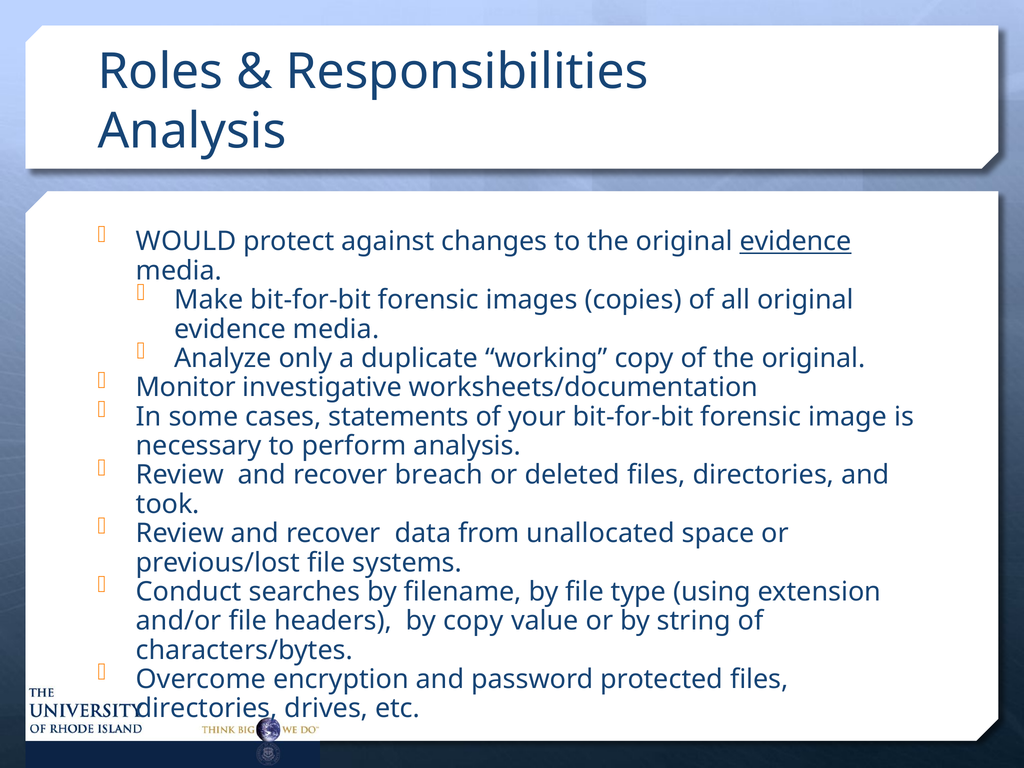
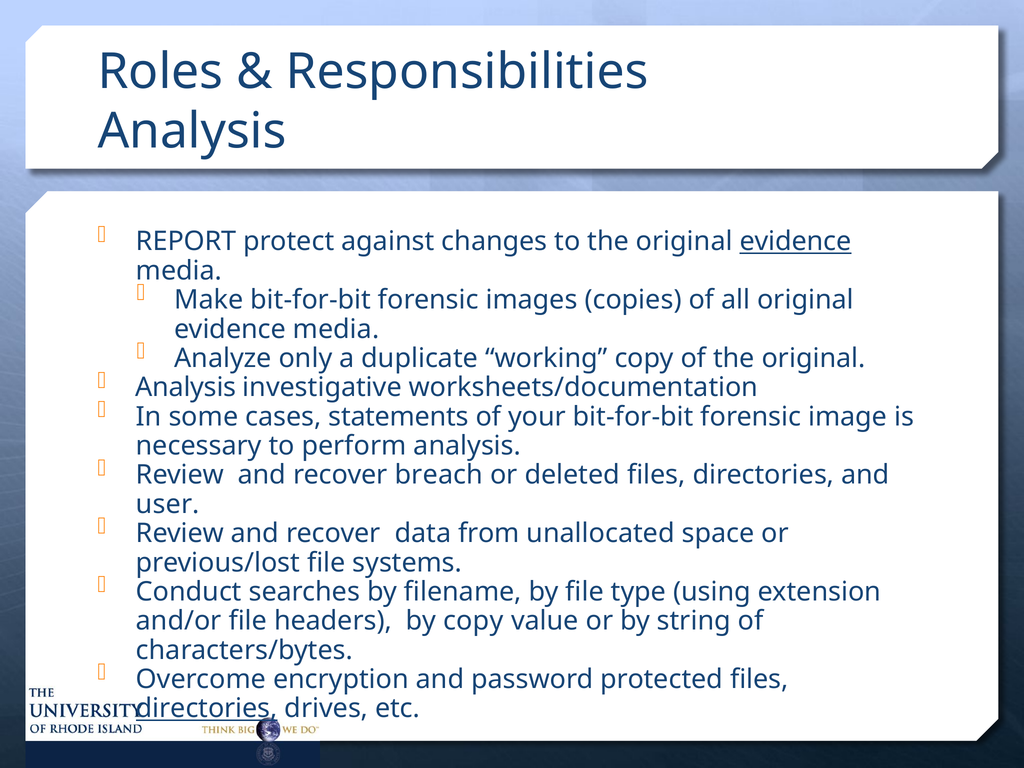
WOULD: WOULD -> REPORT
Monitor at (186, 388): Monitor -> Analysis
took: took -> user
directories at (207, 709) underline: none -> present
